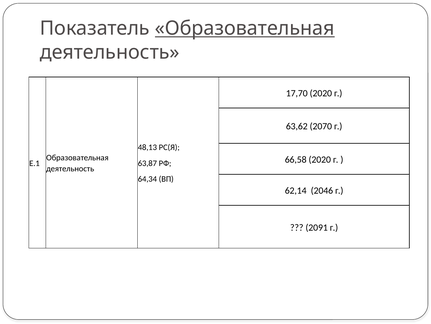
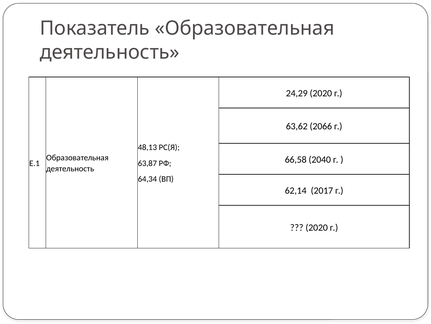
Образовательная at (245, 28) underline: present -> none
17,70: 17,70 -> 24,29
2070: 2070 -> 2066
66,58 2020: 2020 -> 2040
2046: 2046 -> 2017
2091 at (317, 227): 2091 -> 2020
